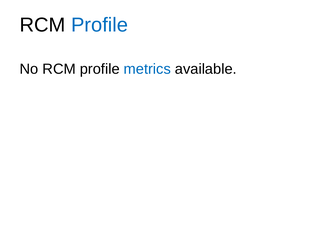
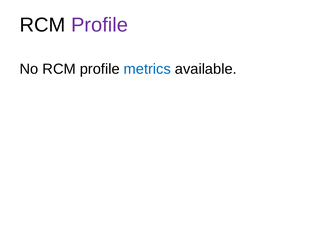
Profile at (99, 25) colour: blue -> purple
